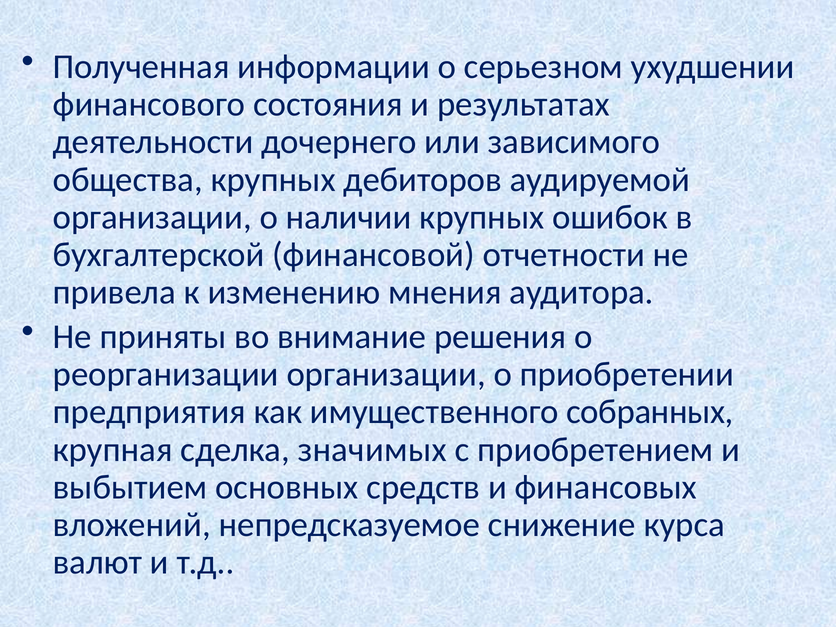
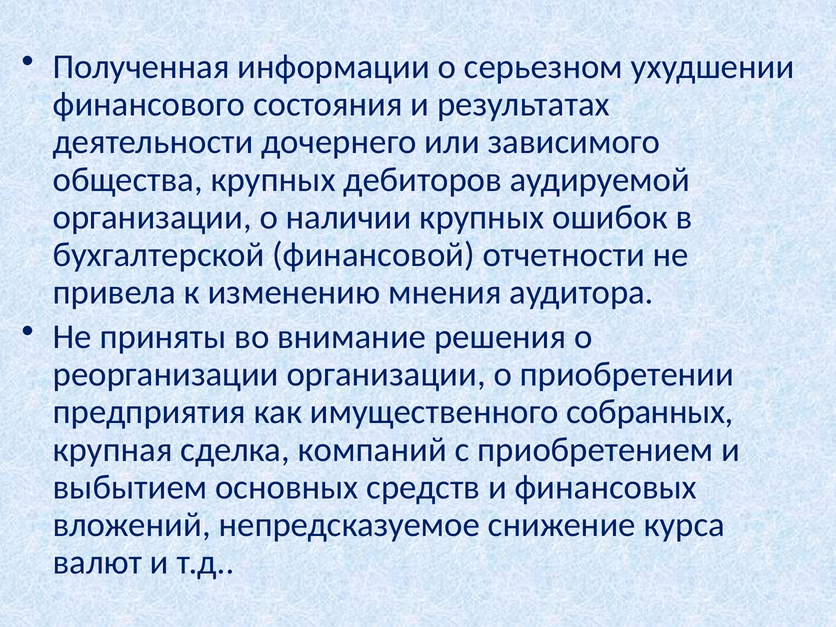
значимых: значимых -> компаний
